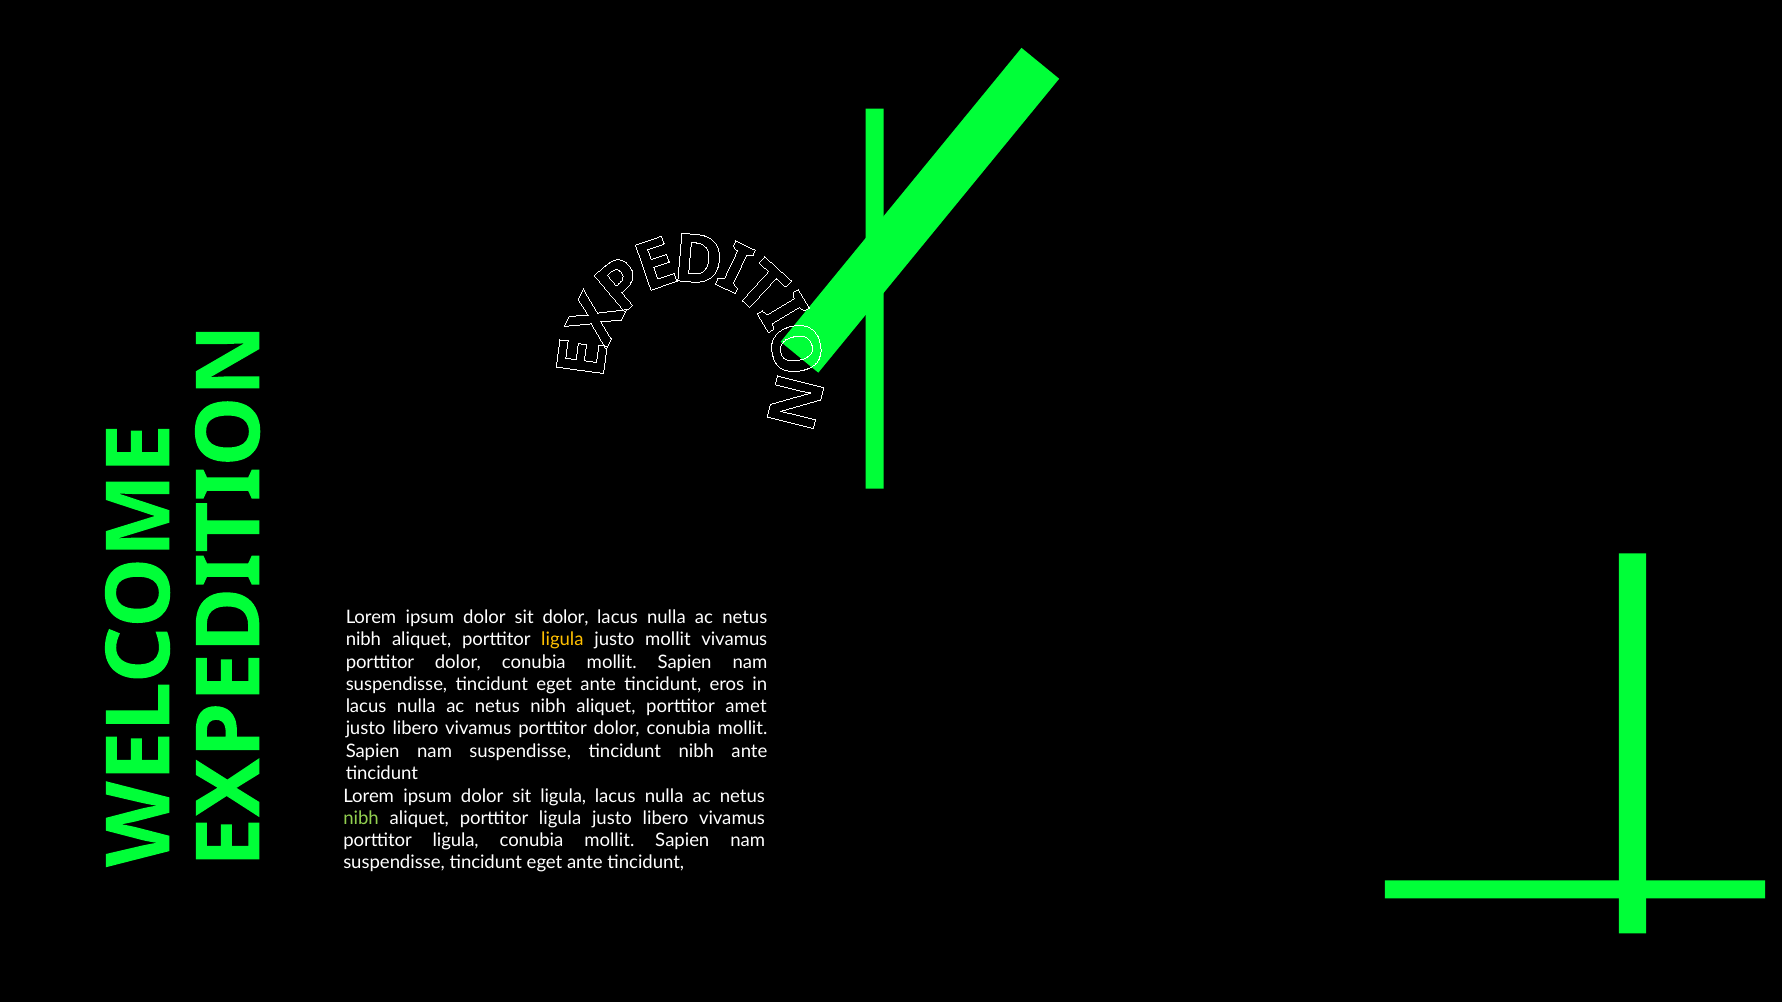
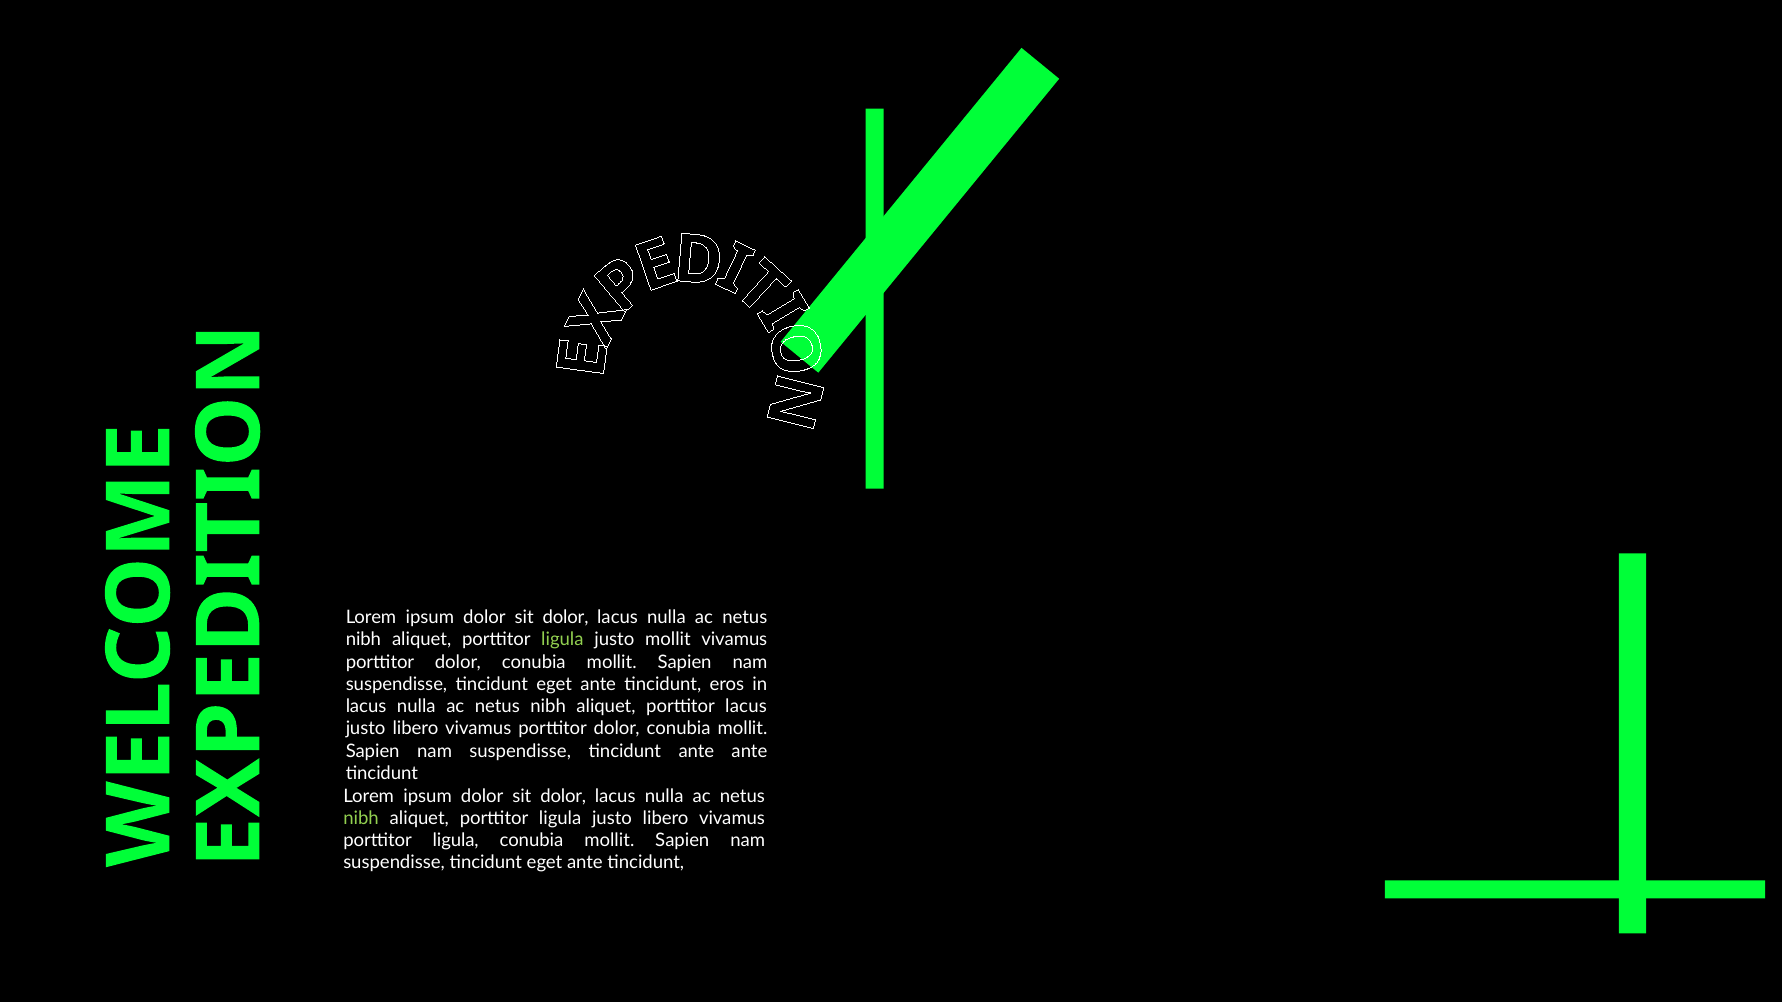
ligula at (562, 640) colour: yellow -> light green
porttitor amet: amet -> lacus
tincidunt nibh: nibh -> ante
ligula at (563, 796): ligula -> dolor
